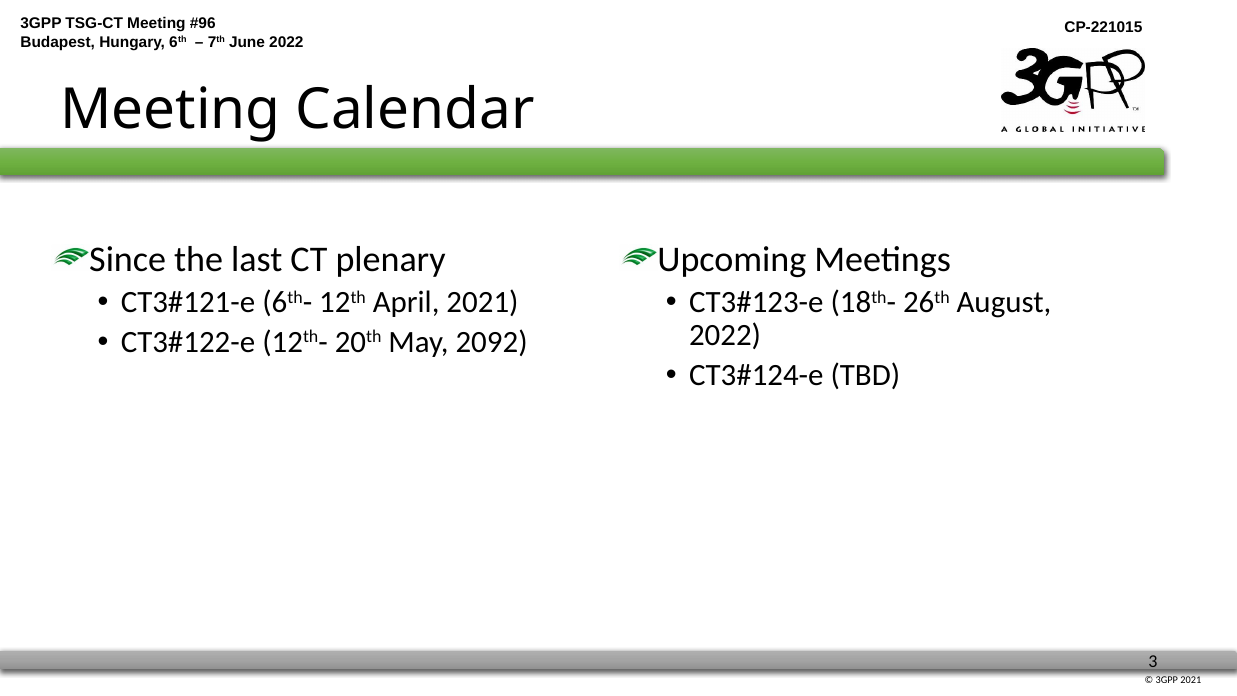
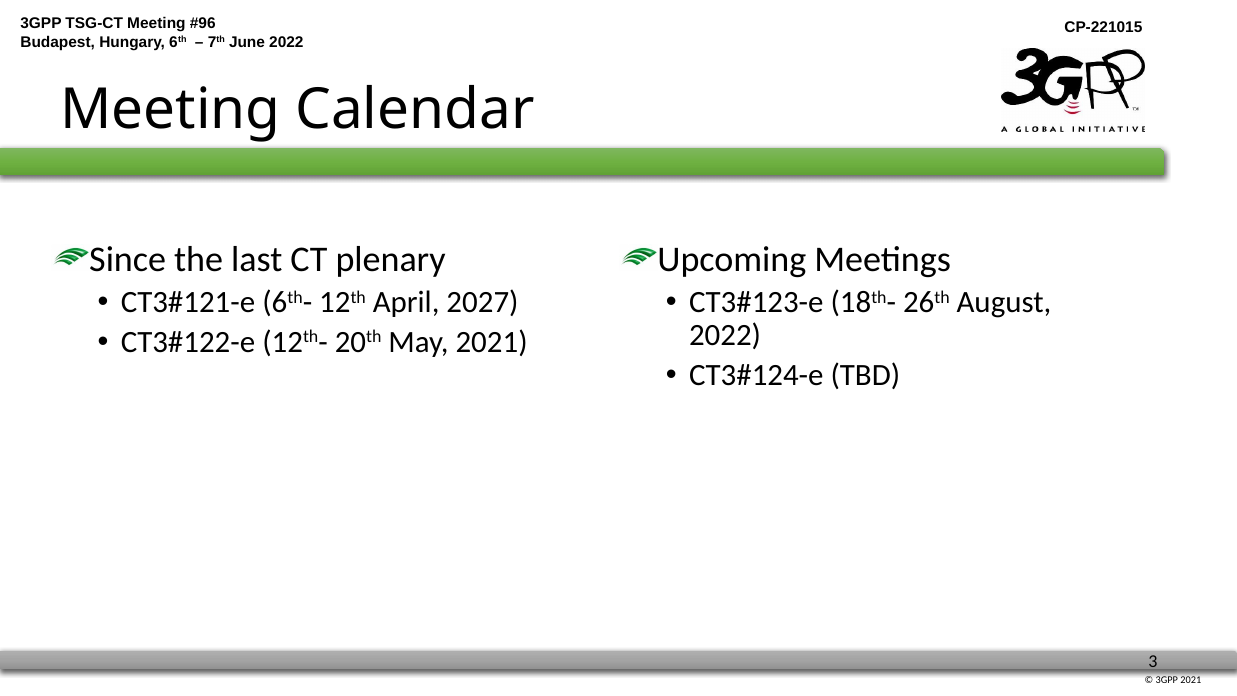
April 2021: 2021 -> 2027
May 2092: 2092 -> 2021
